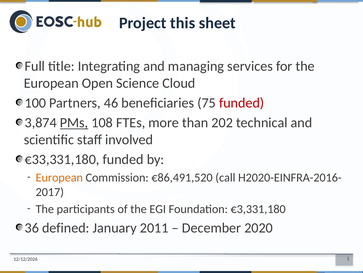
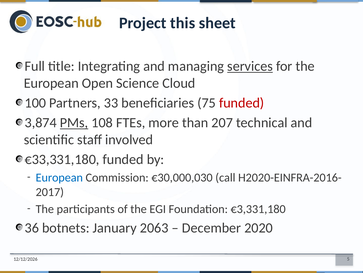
services underline: none -> present
46: 46 -> 33
202: 202 -> 207
European at (59, 177) colour: orange -> blue
€86,491,520: €86,491,520 -> €30,000,030
defined: defined -> botnets
2011: 2011 -> 2063
